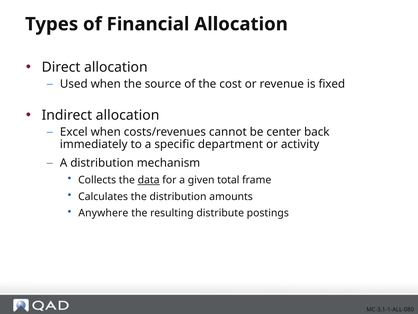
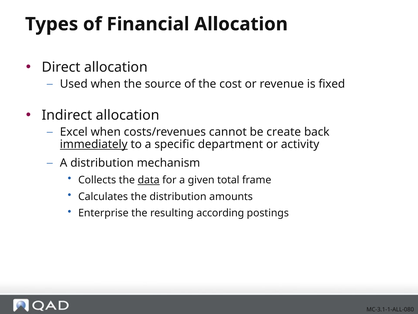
center: center -> create
immediately underline: none -> present
Anywhere: Anywhere -> Enterprise
distribute: distribute -> according
